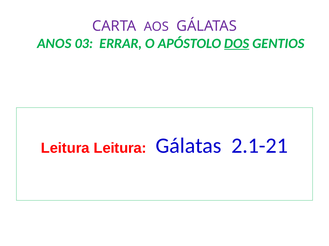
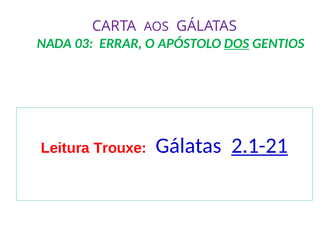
ANOS: ANOS -> NADA
Leitura Leitura: Leitura -> Trouxe
2.1-21 underline: none -> present
